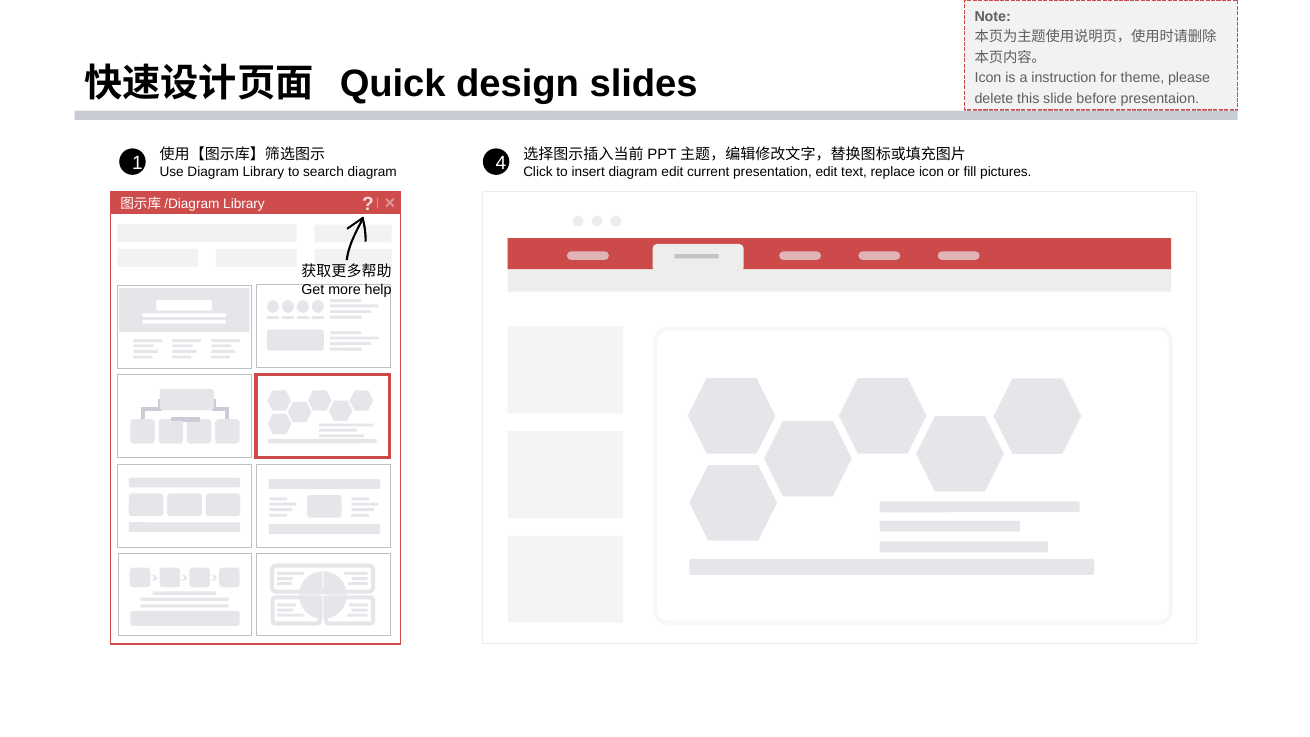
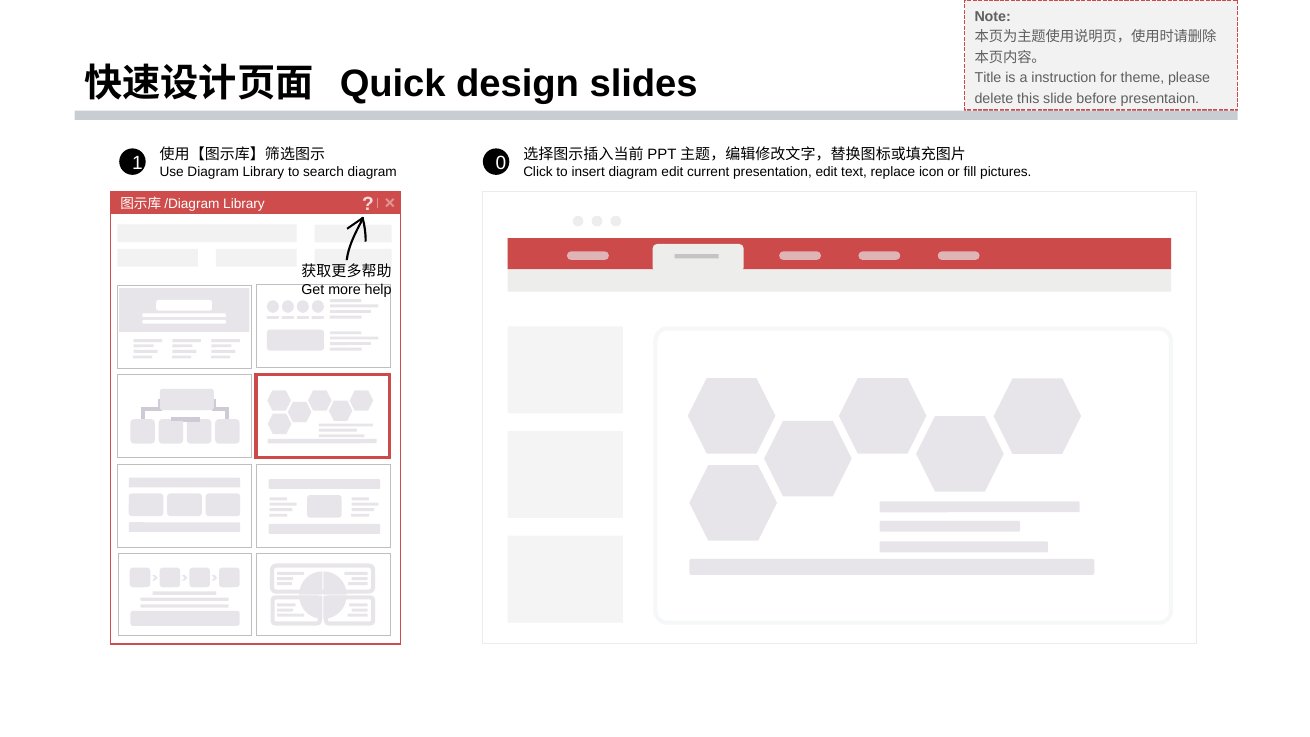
Icon at (988, 78): Icon -> Title
4: 4 -> 0
